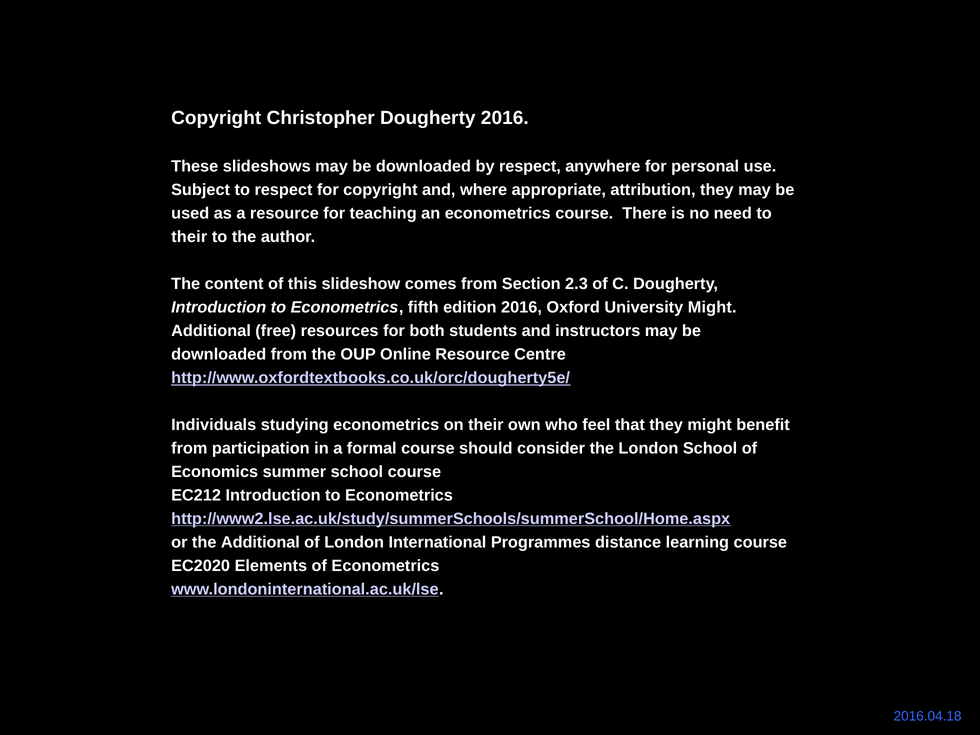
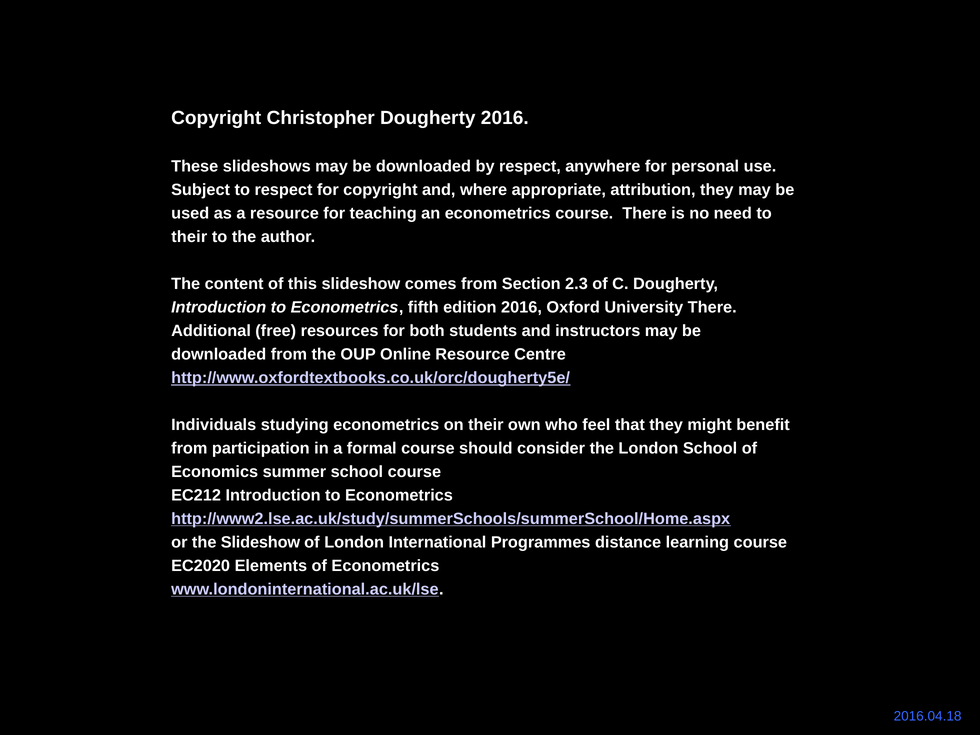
University Might: Might -> There
the Additional: Additional -> Slideshow
